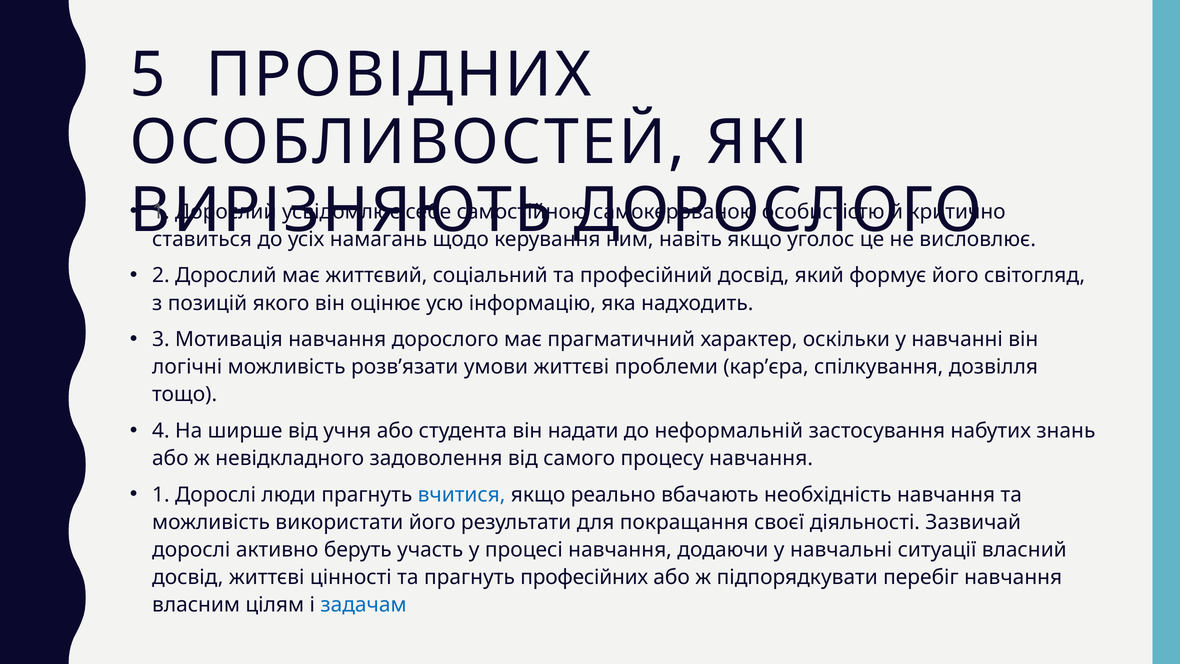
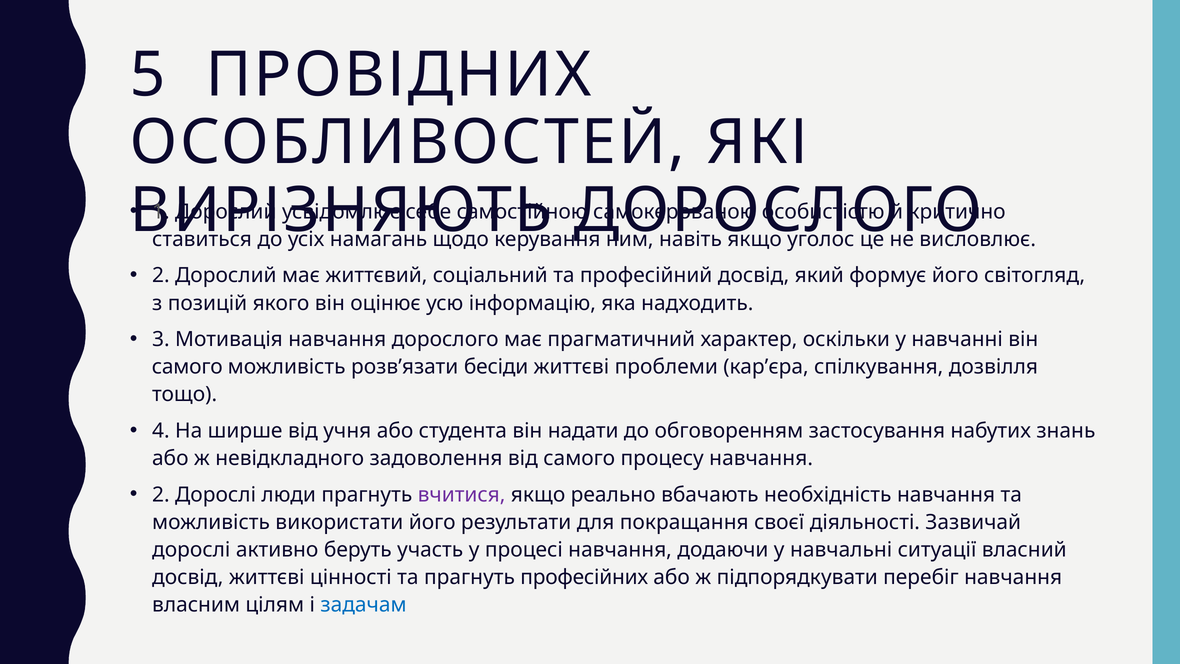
логічні at (187, 367): логічні -> самого
умови: умови -> бесіди
неформальній: неформальній -> обговоренням
1 at (161, 494): 1 -> 2
вчитися colour: blue -> purple
